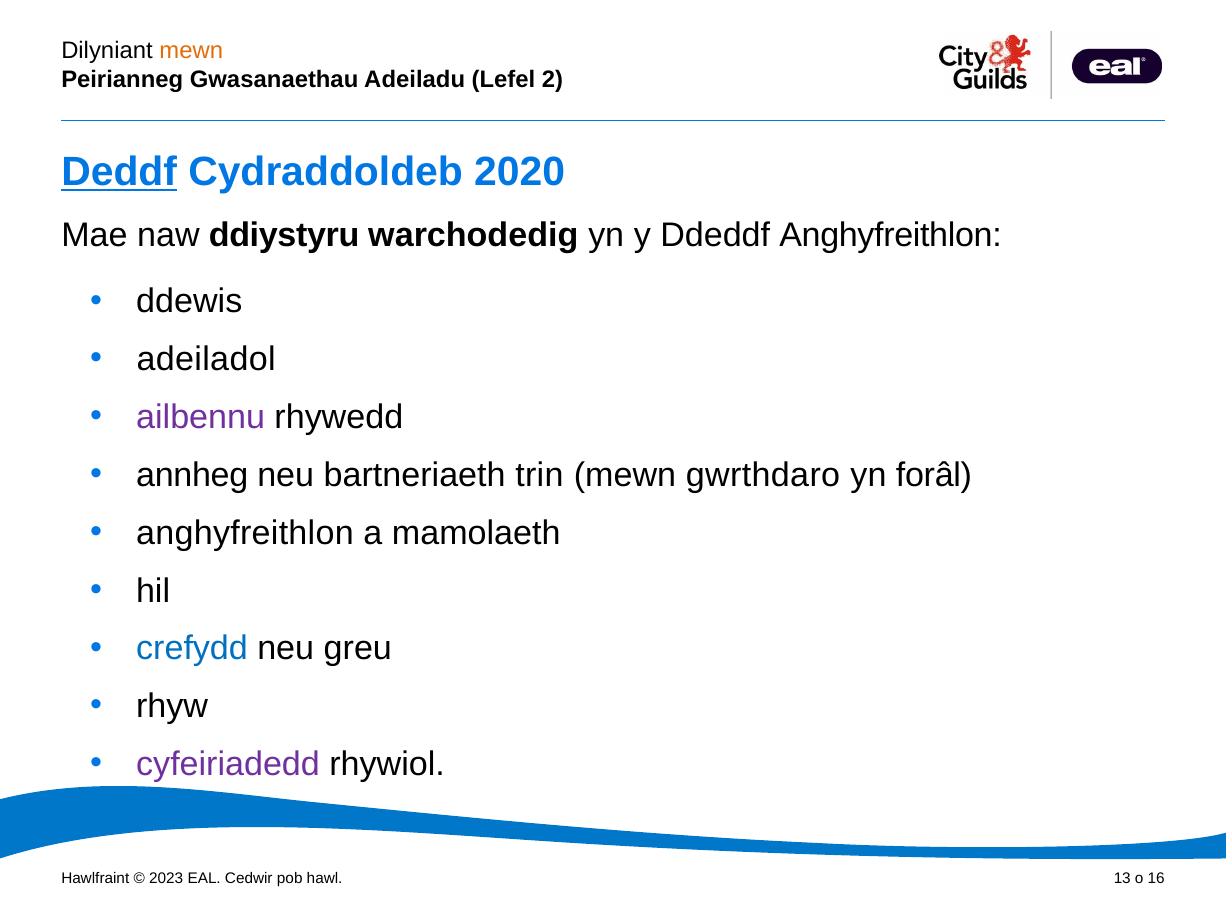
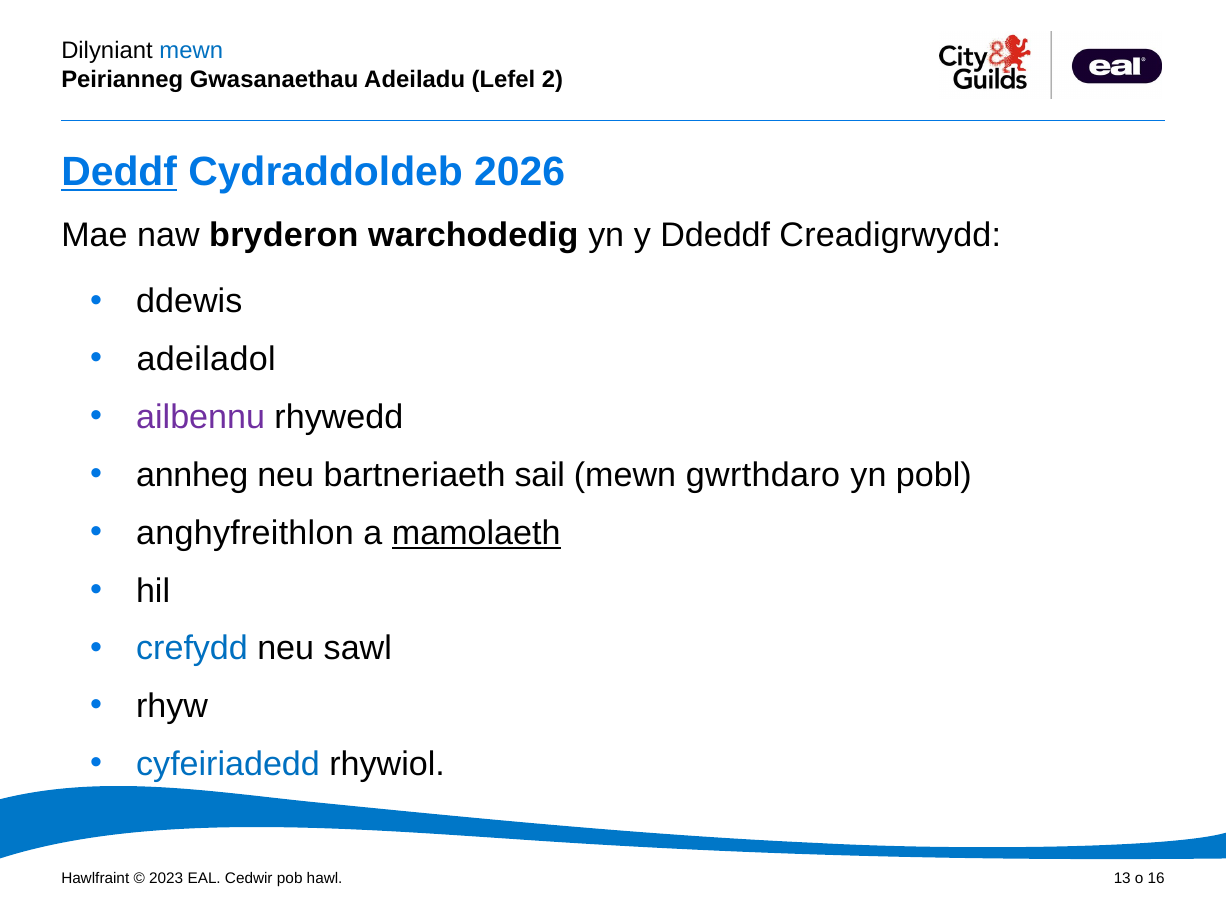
mewn at (191, 51) colour: orange -> blue
2020: 2020 -> 2026
ddiystyru: ddiystyru -> bryderon
Ddeddf Anghyfreithlon: Anghyfreithlon -> Creadigrwydd
trin: trin -> sail
forâl: forâl -> pobl
mamolaeth underline: none -> present
greu: greu -> sawl
cyfeiriadedd colour: purple -> blue
